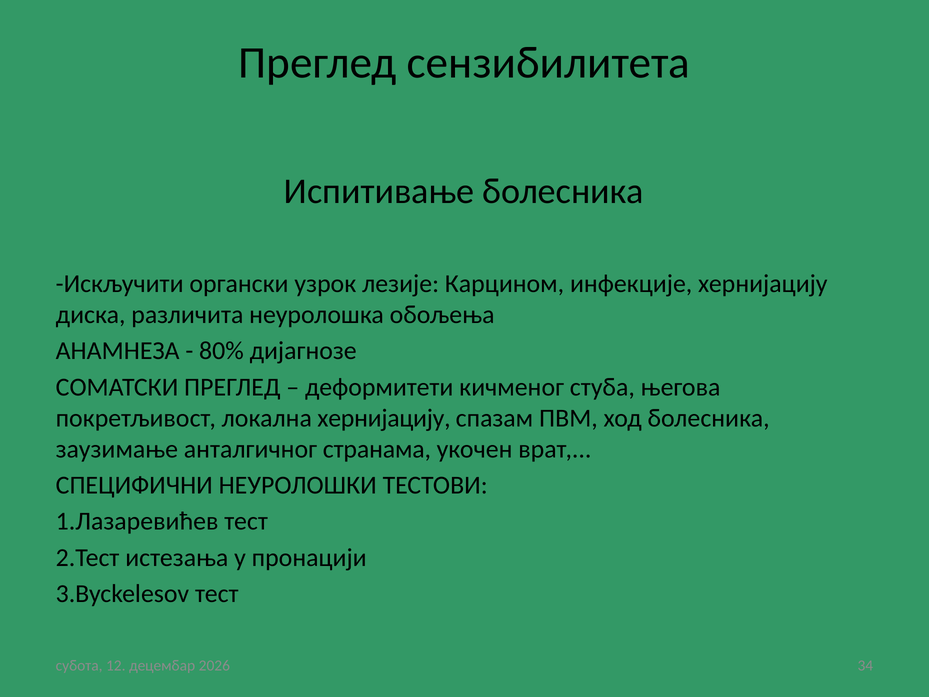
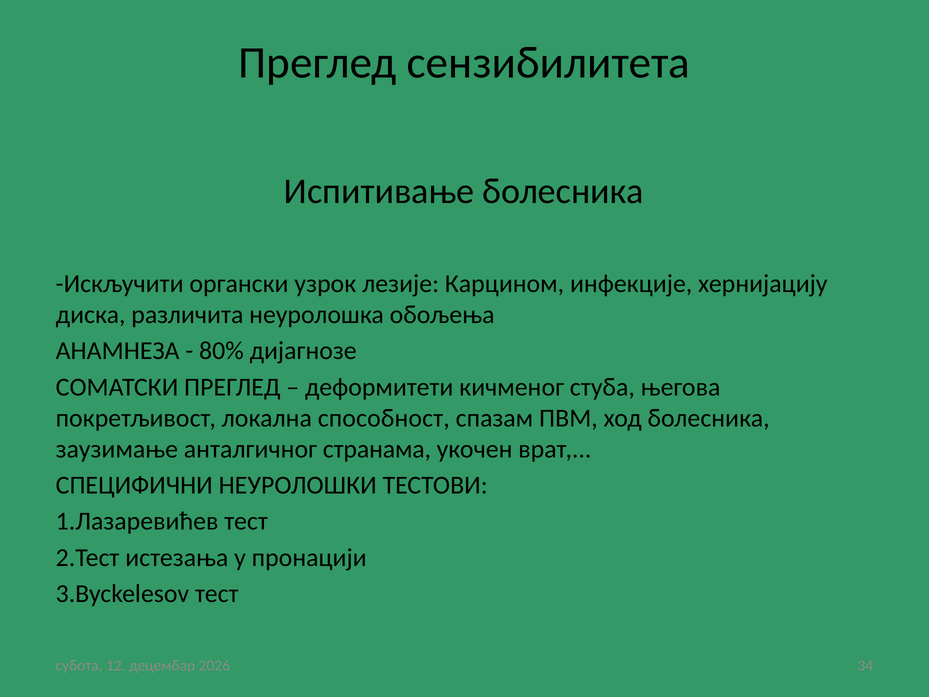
локална хернијацију: хернијацију -> способност
